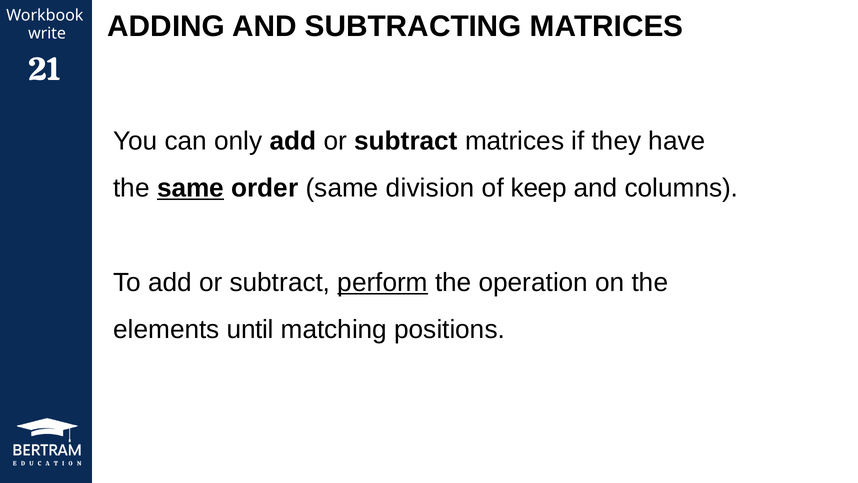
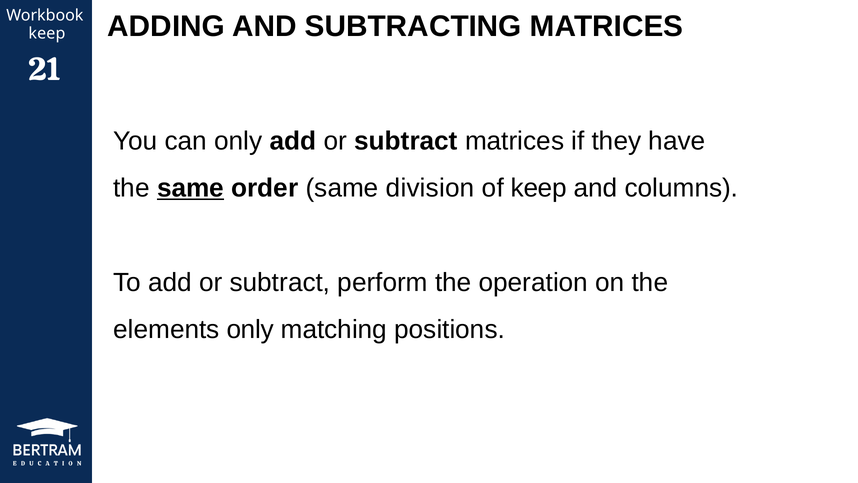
write at (47, 33): write -> keep
perform underline: present -> none
elements until: until -> only
